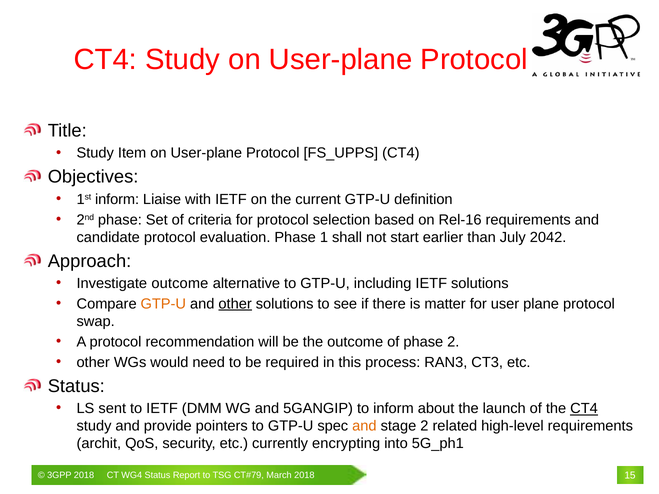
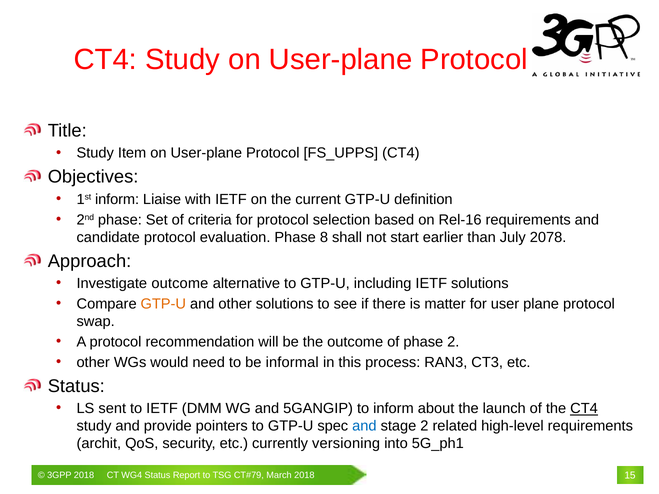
1: 1 -> 8
2042: 2042 -> 2078
other at (235, 304) underline: present -> none
required: required -> informal
and at (364, 426) colour: orange -> blue
encrypting: encrypting -> versioning
